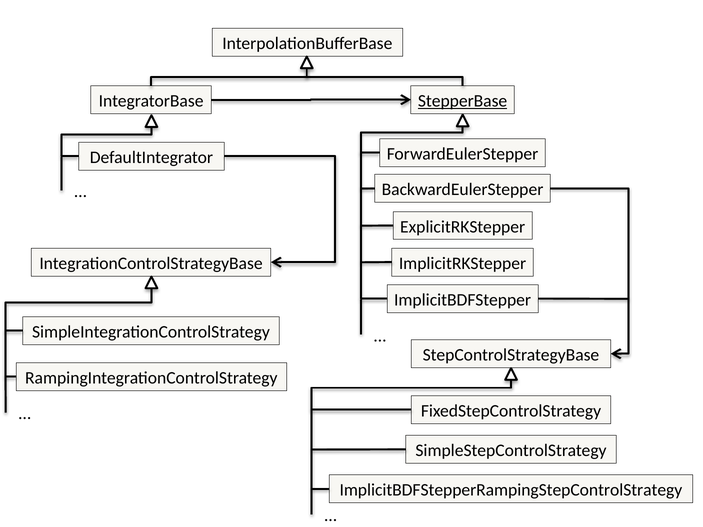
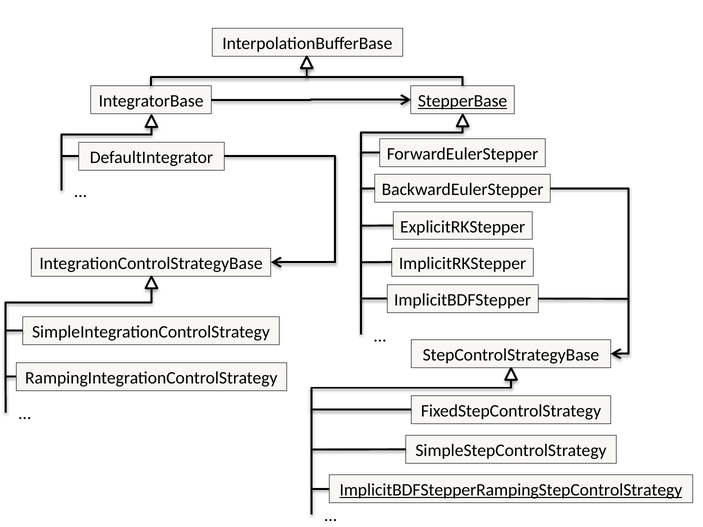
ImplicitBDFStepperRampingStepControlStrategy underline: none -> present
